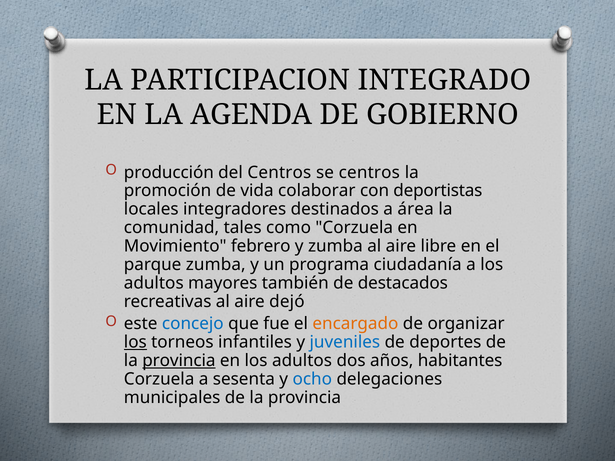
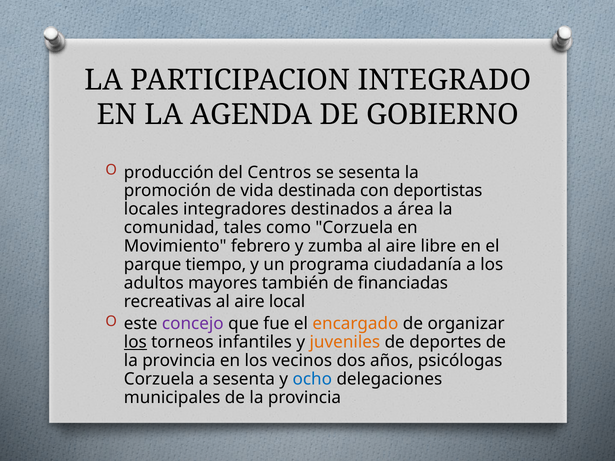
se centros: centros -> sesenta
colaborar: colaborar -> destinada
parque zumba: zumba -> tiempo
destacados: destacados -> financiadas
dejó: dejó -> local
concejo colour: blue -> purple
juveniles colour: blue -> orange
provincia at (179, 361) underline: present -> none
en los adultos: adultos -> vecinos
habitantes: habitantes -> psicólogas
